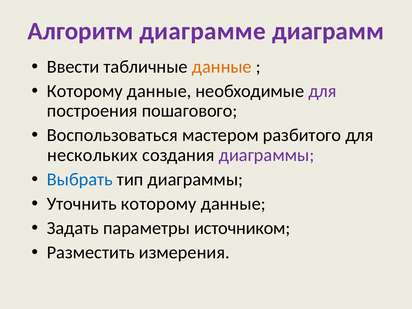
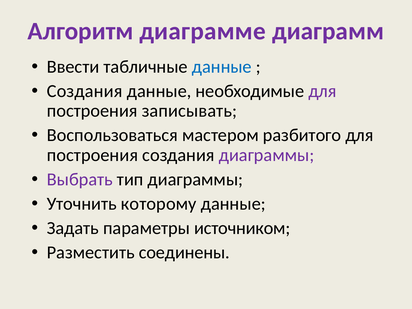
данные at (222, 67) colour: orange -> blue
Которому at (85, 91): Которому -> Создания
пошагового: пошагового -> записывать
нескольких at (92, 155): нескольких -> построения
Выбрать colour: blue -> purple
измерения: измерения -> соединены
